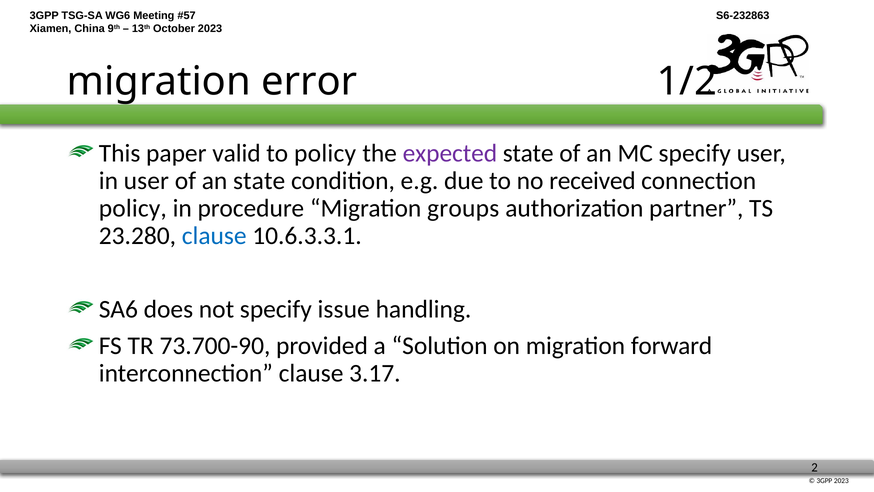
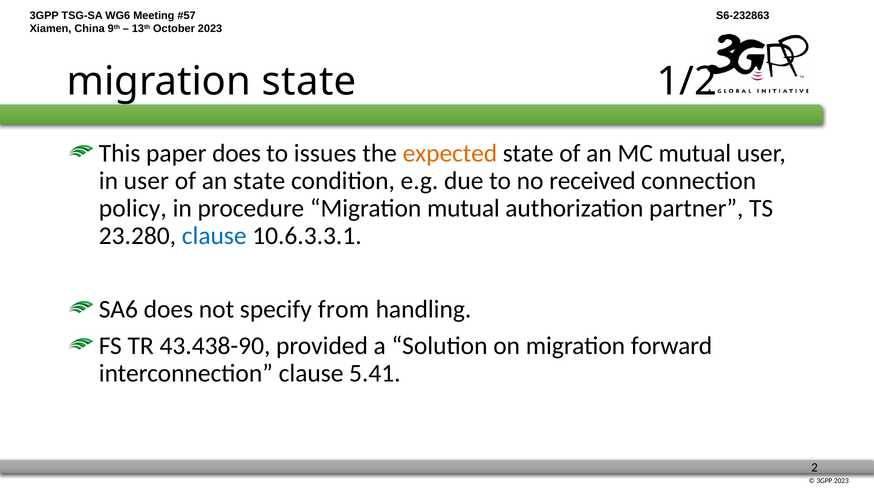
migration error: error -> state
paper valid: valid -> does
to policy: policy -> issues
expected colour: purple -> orange
MC specify: specify -> mutual
Migration groups: groups -> mutual
issue: issue -> from
73.700-90: 73.700-90 -> 43.438-90
3.17: 3.17 -> 5.41
